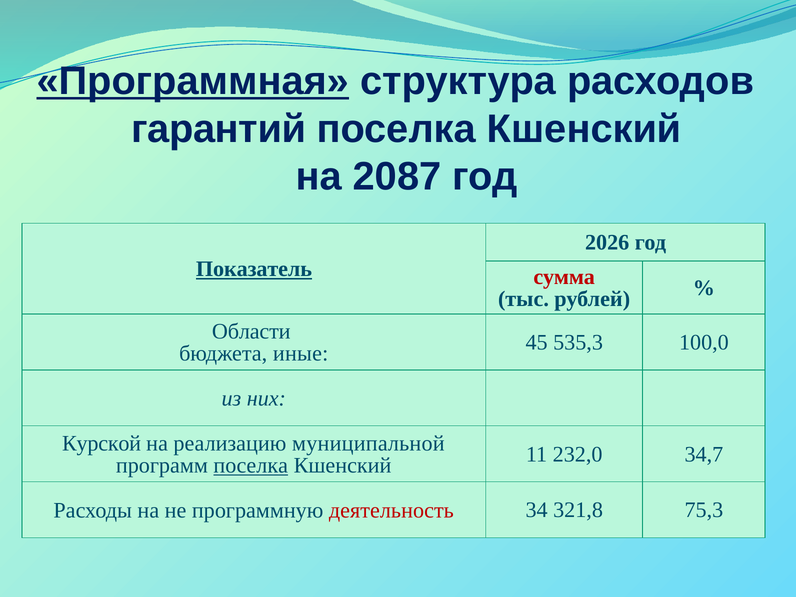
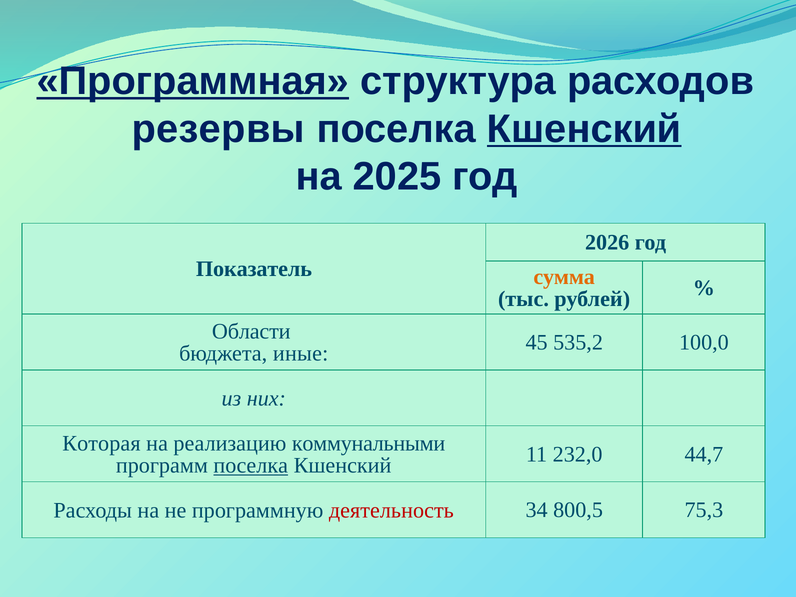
гарантий: гарантий -> резервы
Кшенский at (584, 129) underline: none -> present
2087: 2087 -> 2025
Показатель underline: present -> none
сумма colour: red -> orange
535,3: 535,3 -> 535,2
Курской: Курской -> Которая
муниципальной: муниципальной -> коммунальными
34,7: 34,7 -> 44,7
321,8: 321,8 -> 800,5
